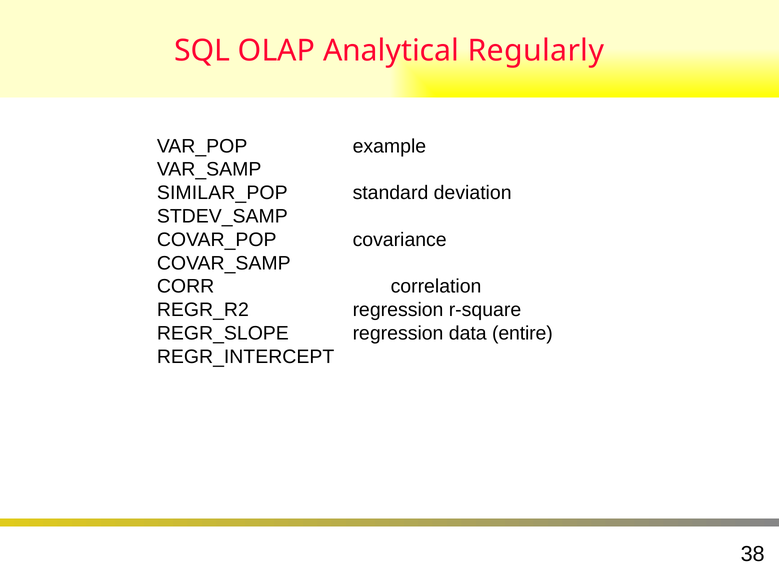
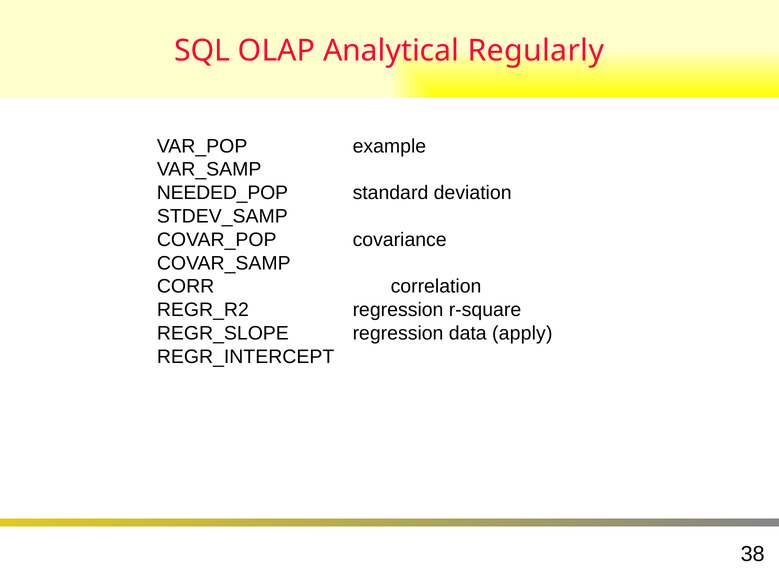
SIMILAR_POP: SIMILAR_POP -> NEEDED_POP
entire: entire -> apply
